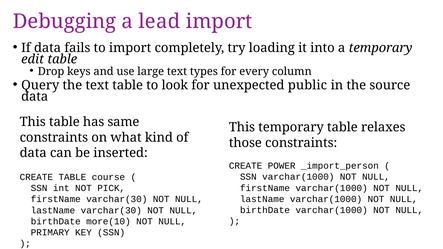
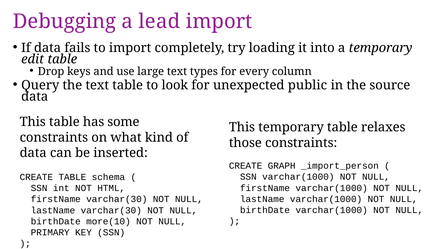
same: same -> some
POWER: POWER -> GRAPH
course: course -> schema
PICK: PICK -> HTML
